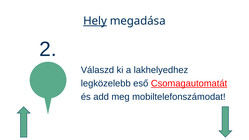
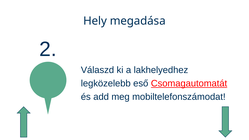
Hely underline: present -> none
